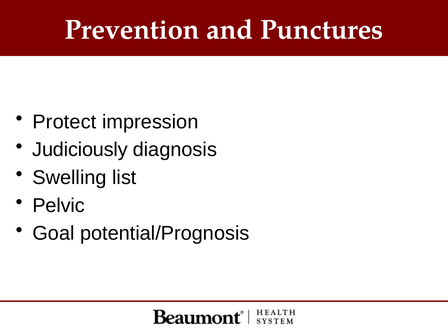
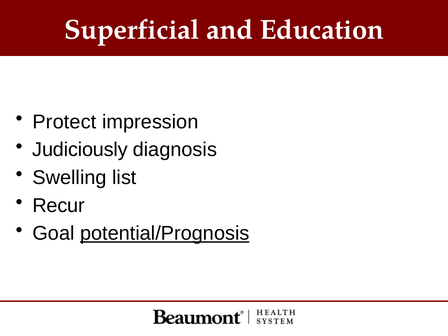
Prevention: Prevention -> Superficial
Punctures: Punctures -> Education
Pelvic: Pelvic -> Recur
potential/Prognosis underline: none -> present
